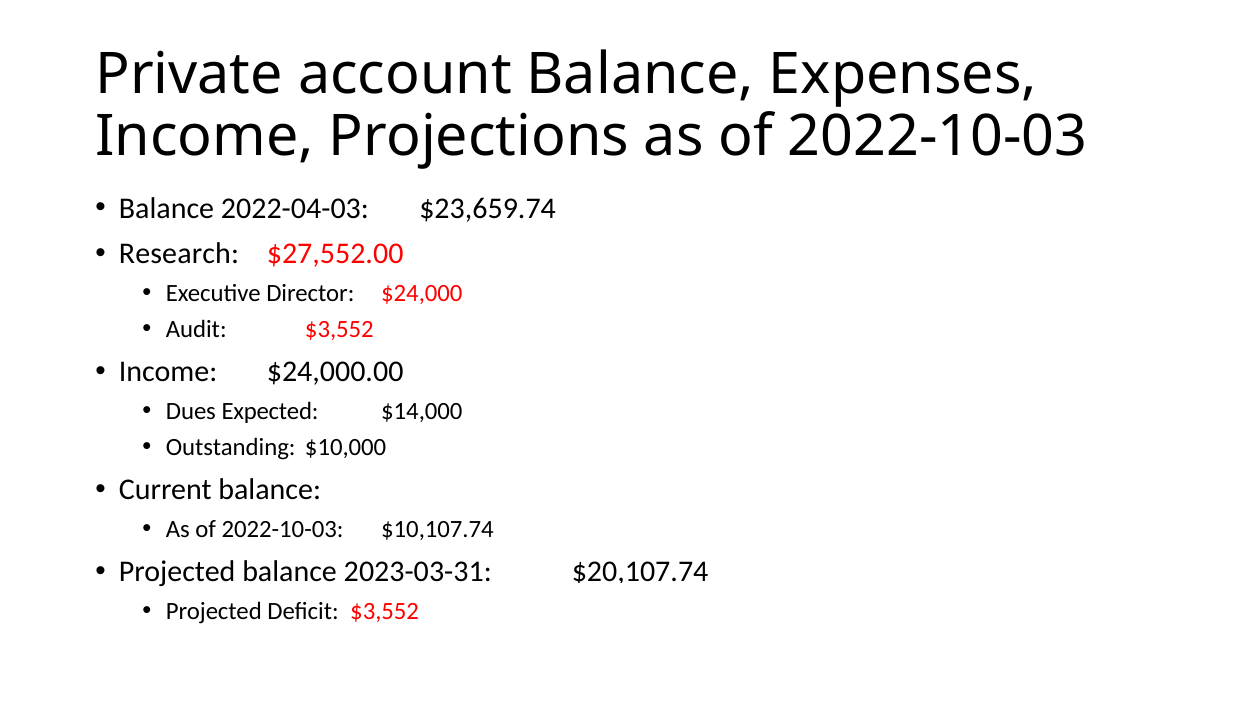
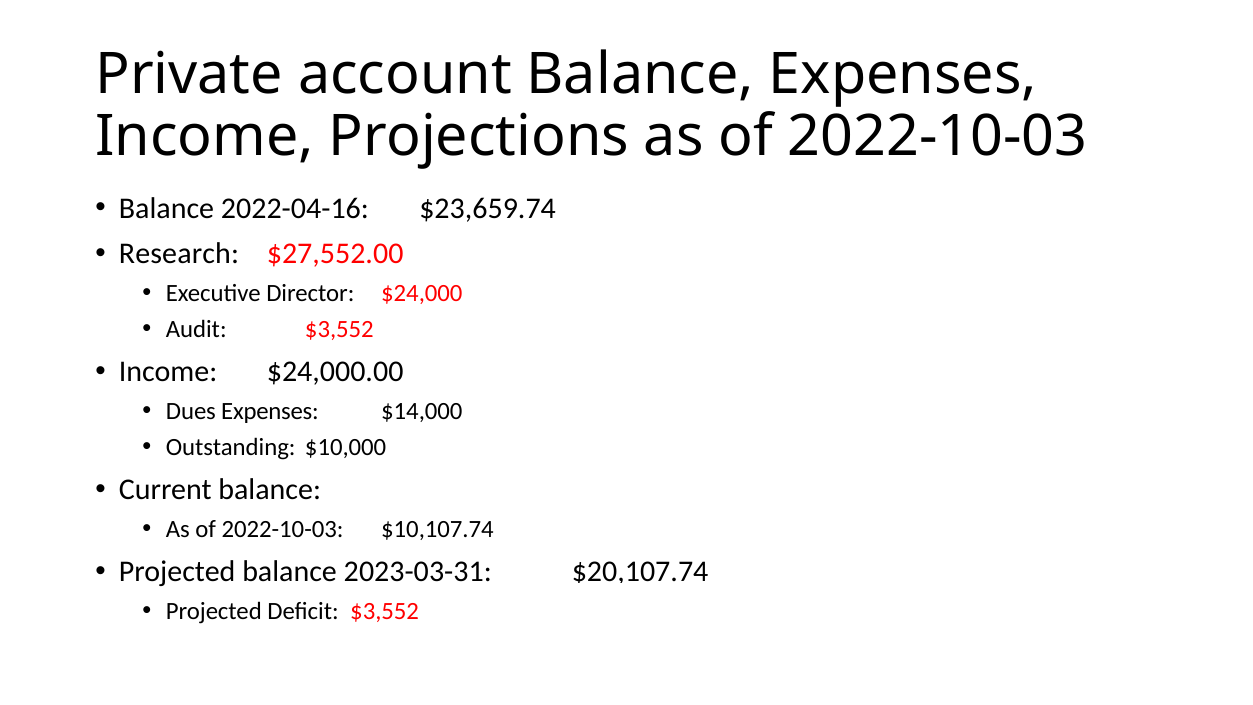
2022-04-03: 2022-04-03 -> 2022-04-16
Dues Expected: Expected -> Expenses
